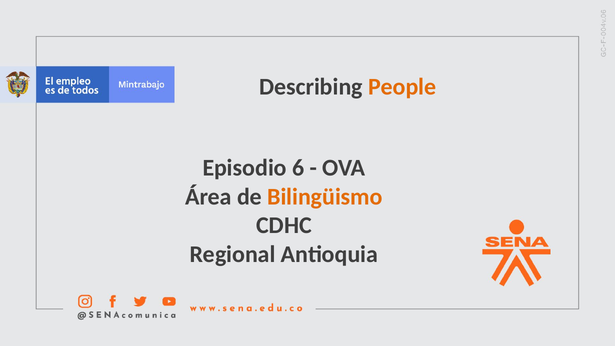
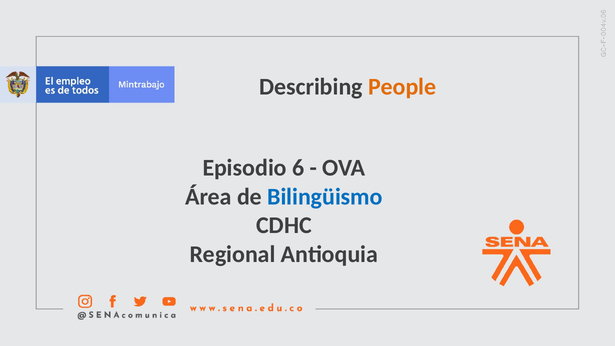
Bilingüismo colour: orange -> blue
